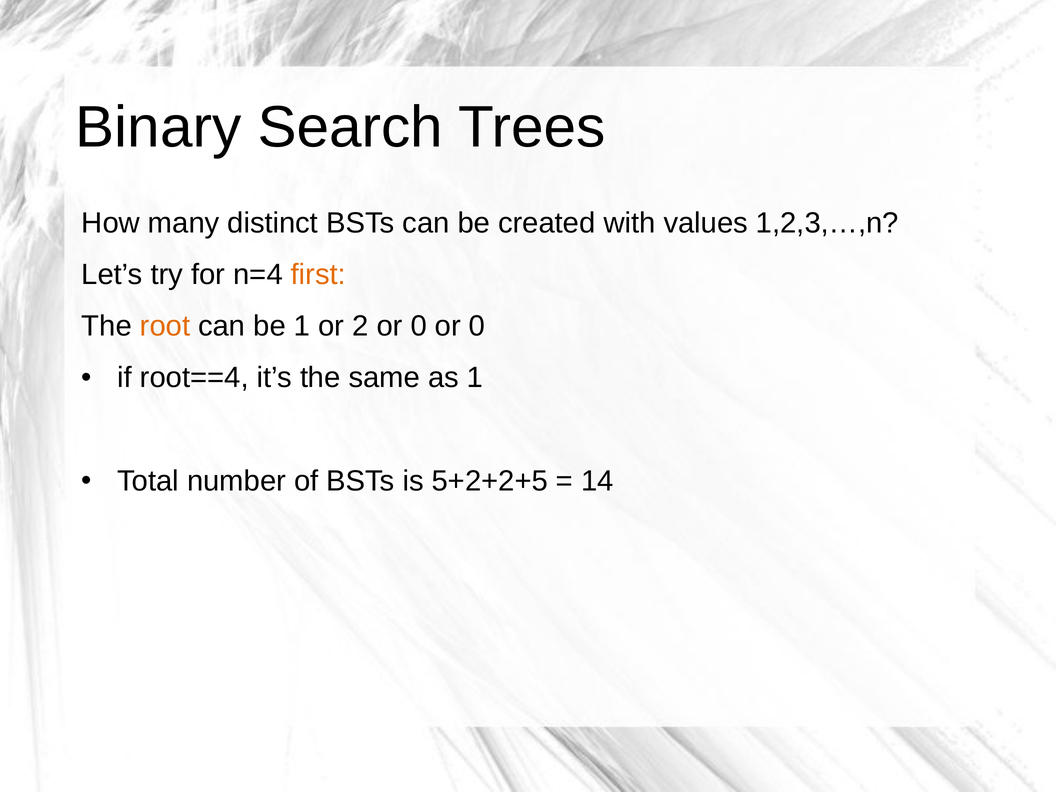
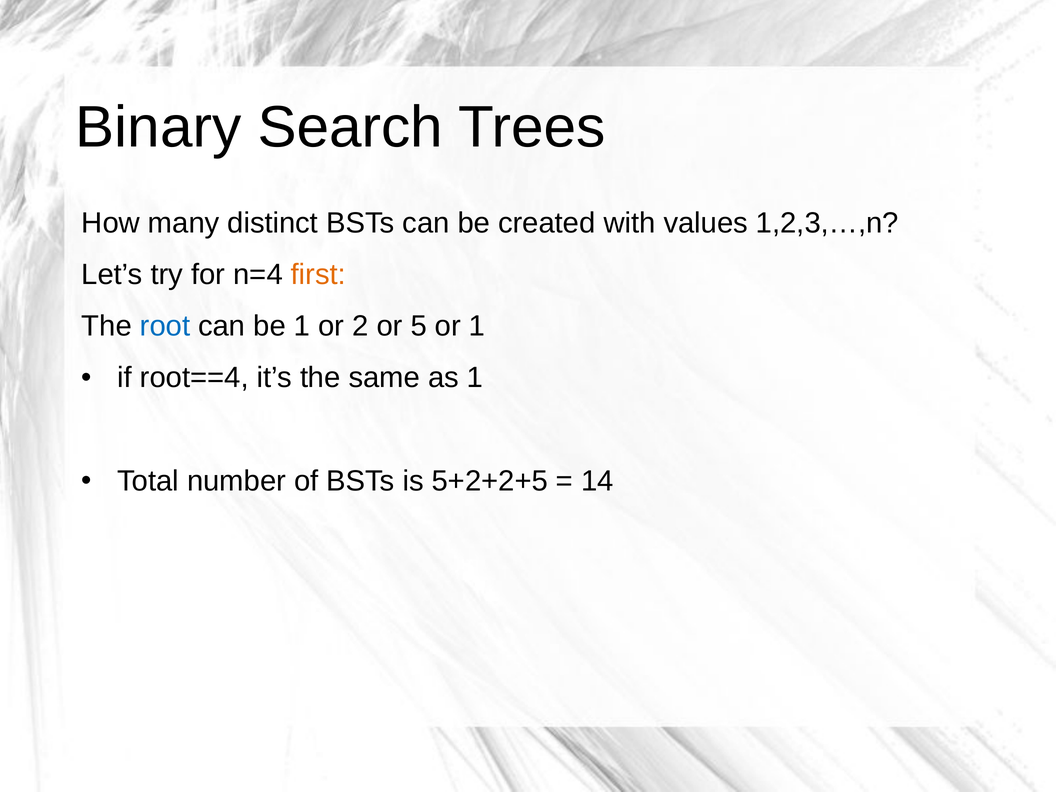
root colour: orange -> blue
2 or 0: 0 -> 5
0 at (477, 326): 0 -> 1
